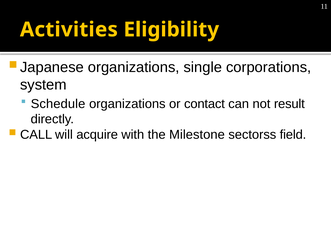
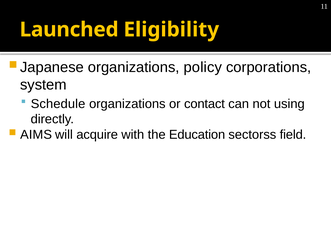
Activities: Activities -> Launched
single: single -> policy
result: result -> using
CALL: CALL -> AIMS
Milestone: Milestone -> Education
